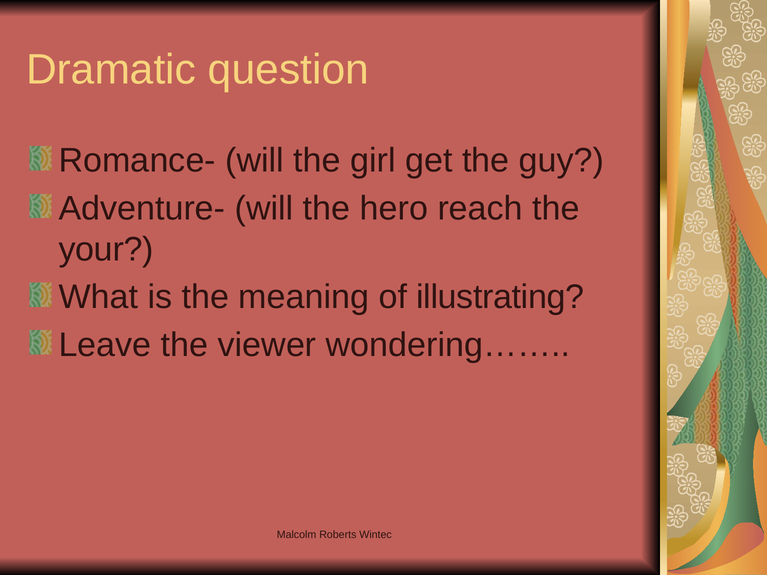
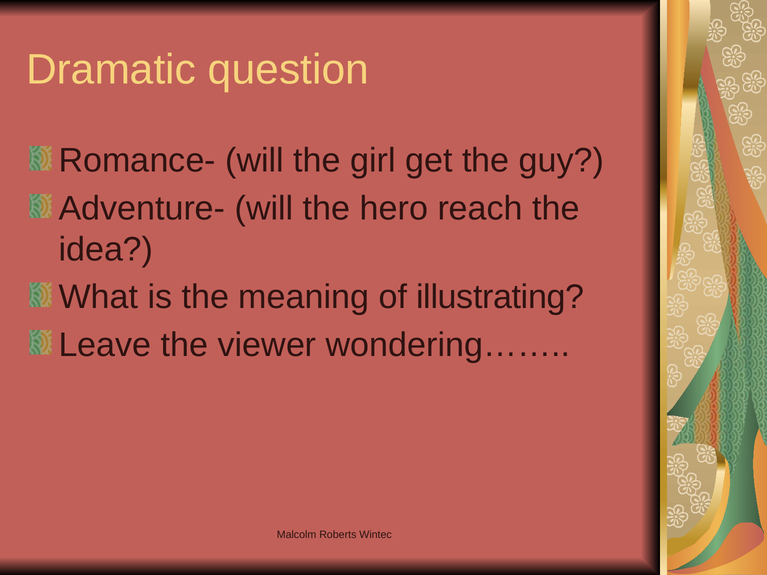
your: your -> idea
